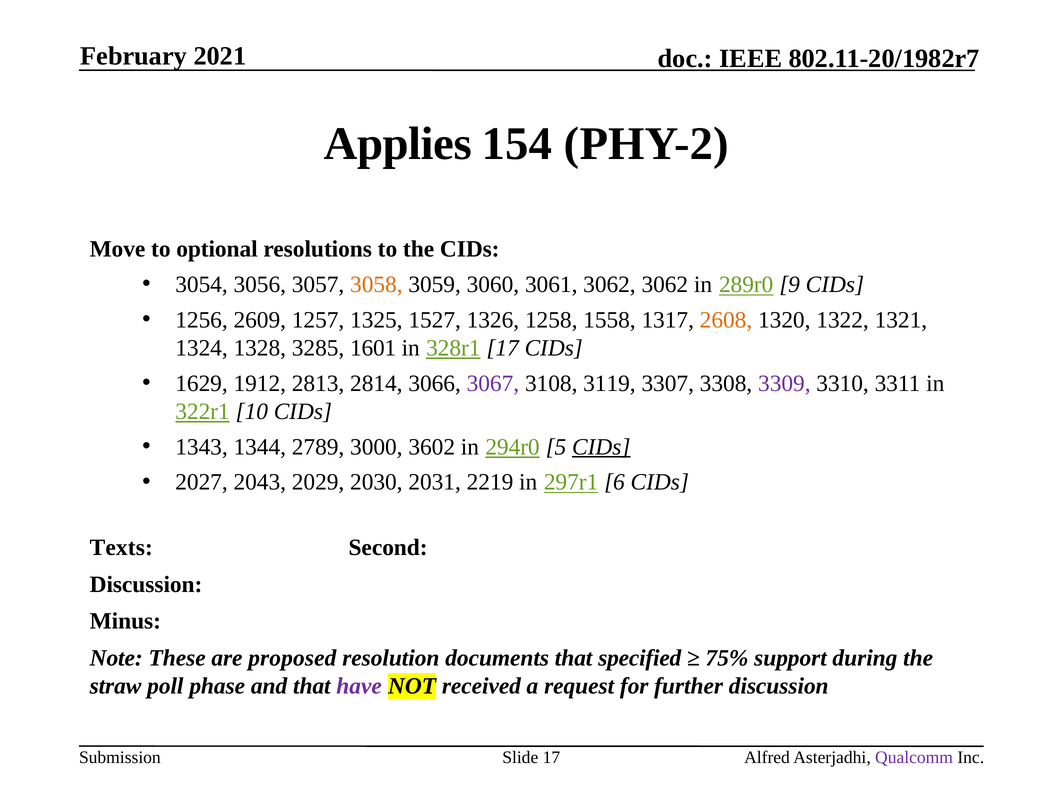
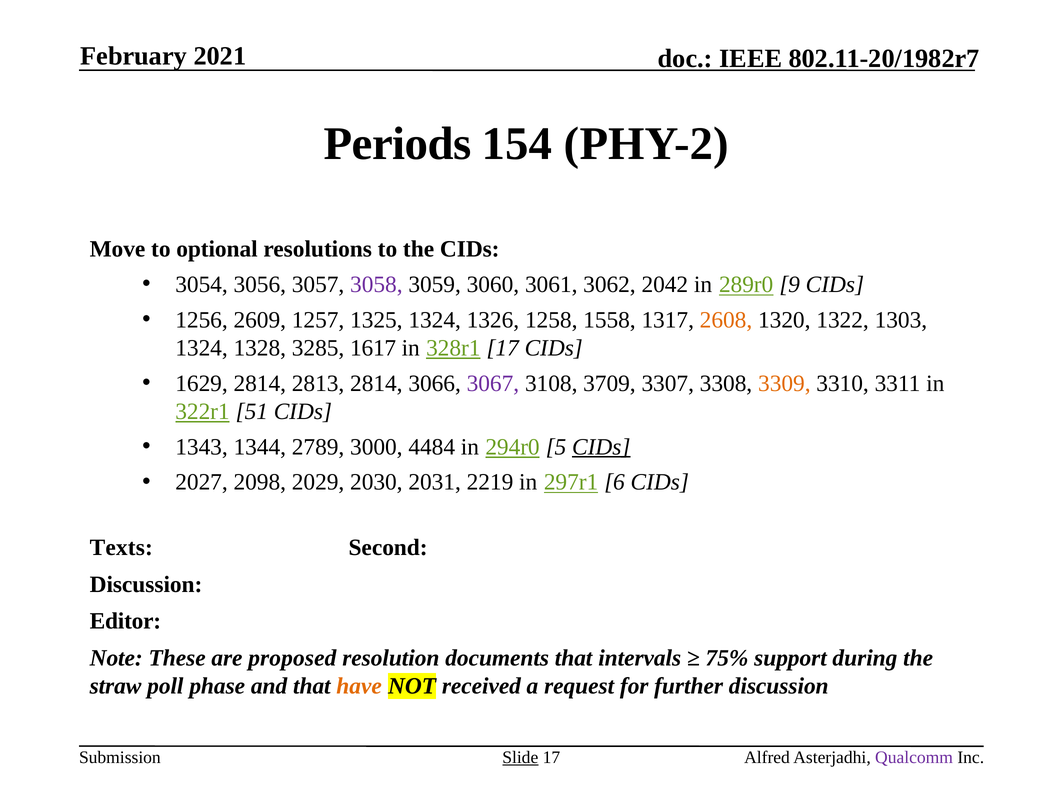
Applies: Applies -> Periods
3058 colour: orange -> purple
3062 3062: 3062 -> 2042
1325 1527: 1527 -> 1324
1321: 1321 -> 1303
1601: 1601 -> 1617
1629 1912: 1912 -> 2814
3119: 3119 -> 3709
3309 colour: purple -> orange
10: 10 -> 51
3602: 3602 -> 4484
2043: 2043 -> 2098
Minus: Minus -> Editor
specified: specified -> intervals
have colour: purple -> orange
Slide underline: none -> present
